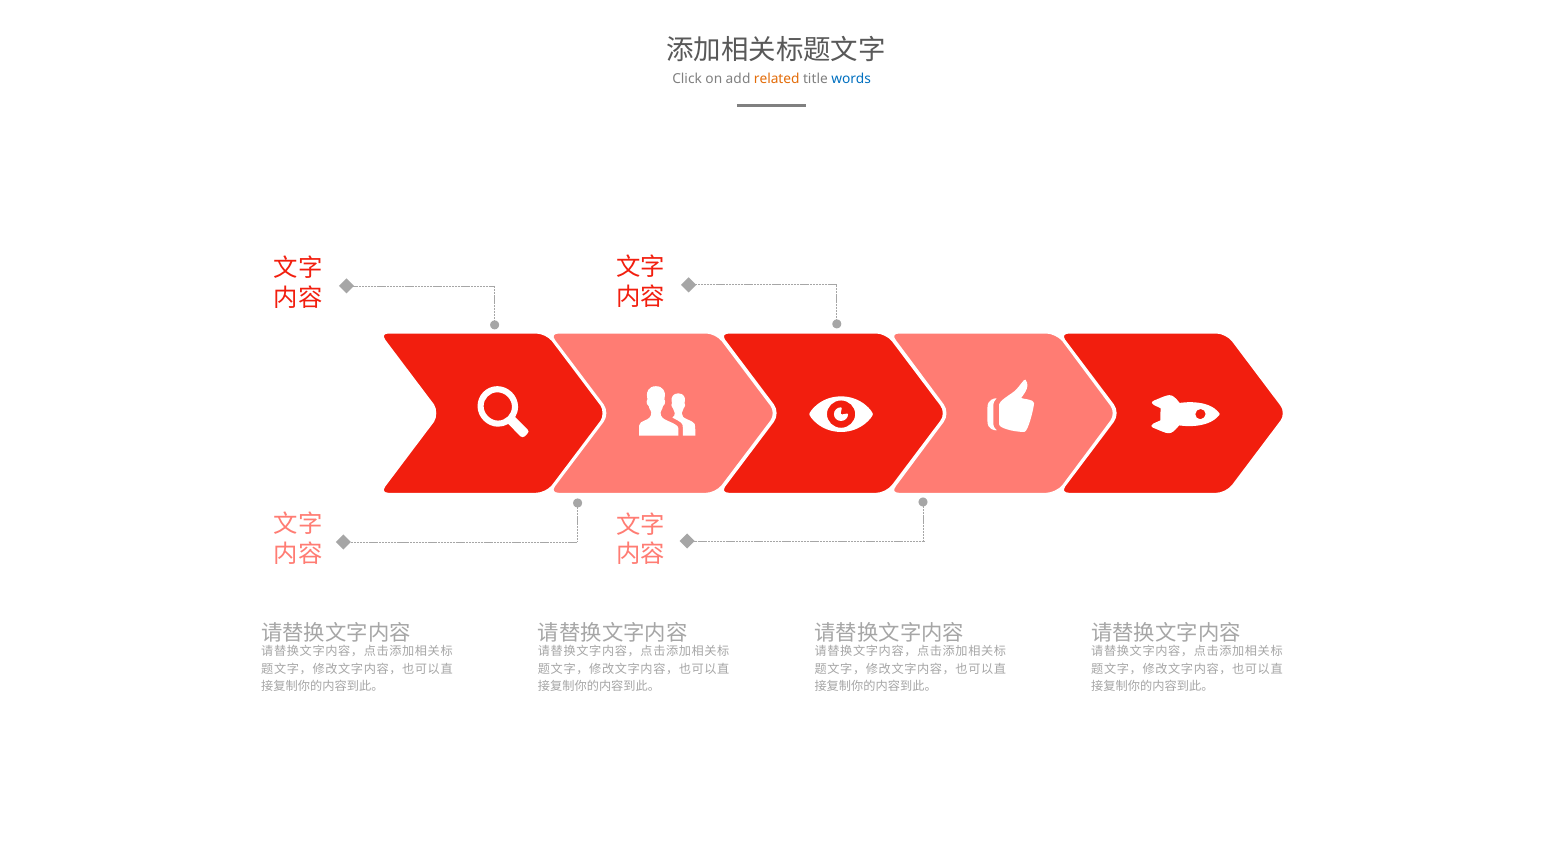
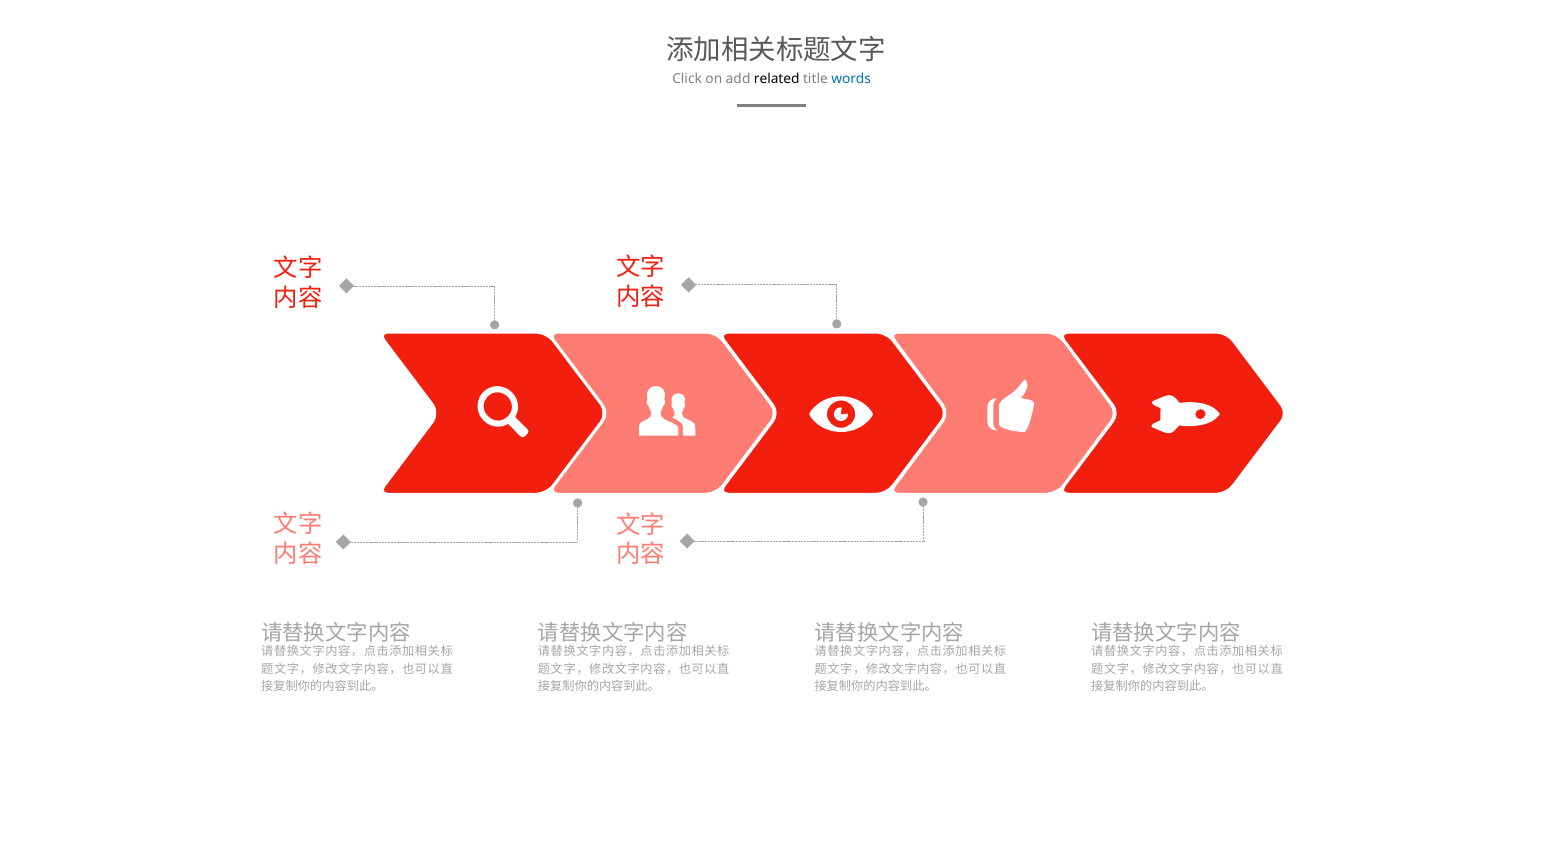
related colour: orange -> black
